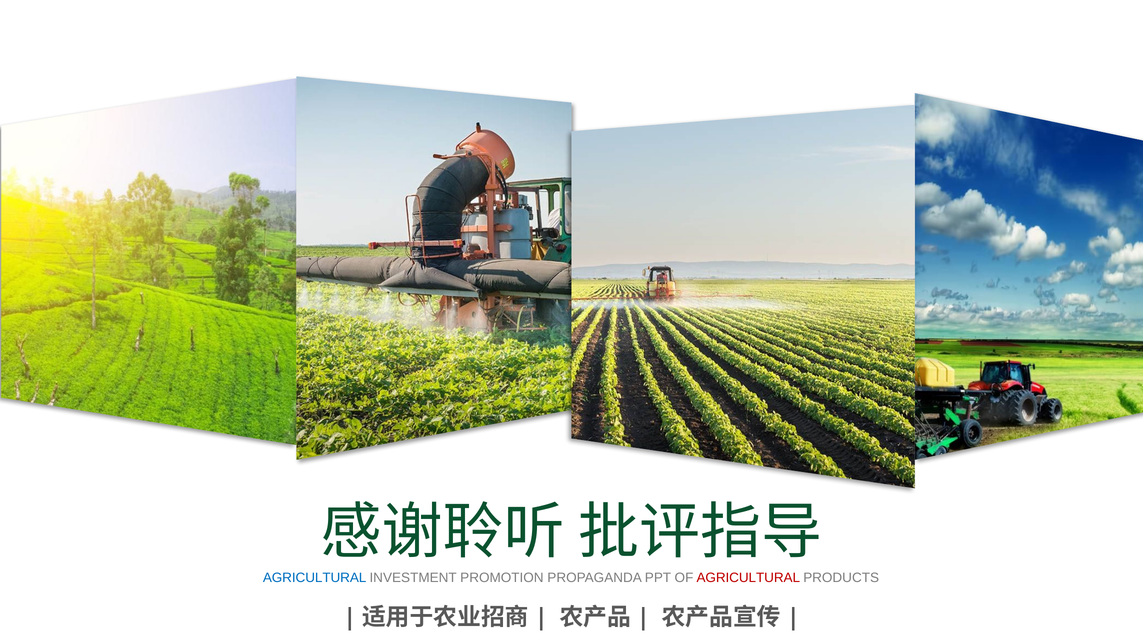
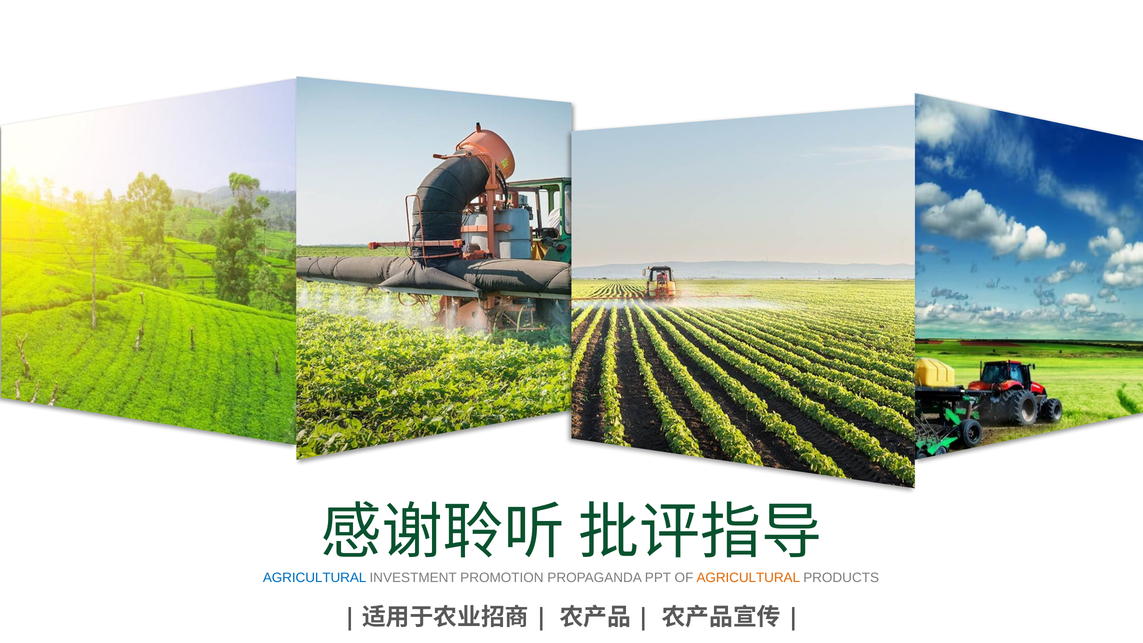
AGRICULTURAL at (748, 578) colour: red -> orange
